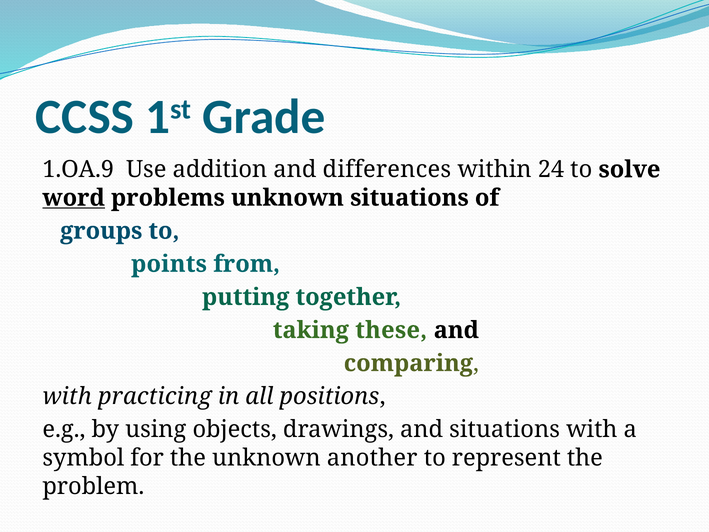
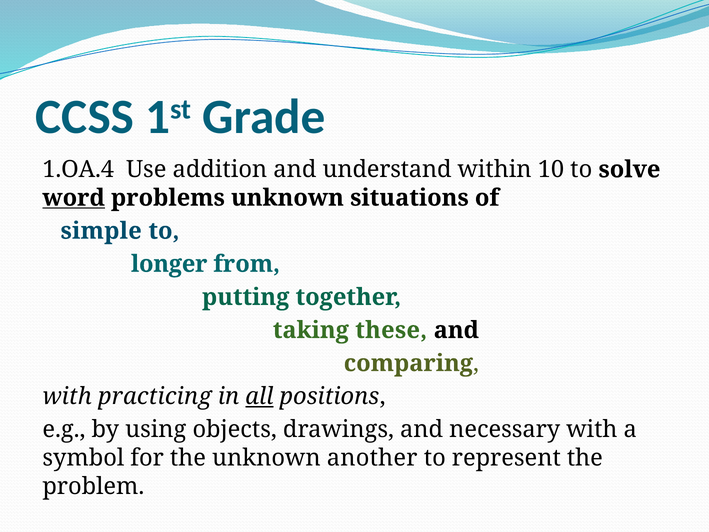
1.OA.9: 1.OA.9 -> 1.OA.4
differences: differences -> understand
24: 24 -> 10
groups: groups -> simple
points: points -> longer
all underline: none -> present
and situations: situations -> necessary
